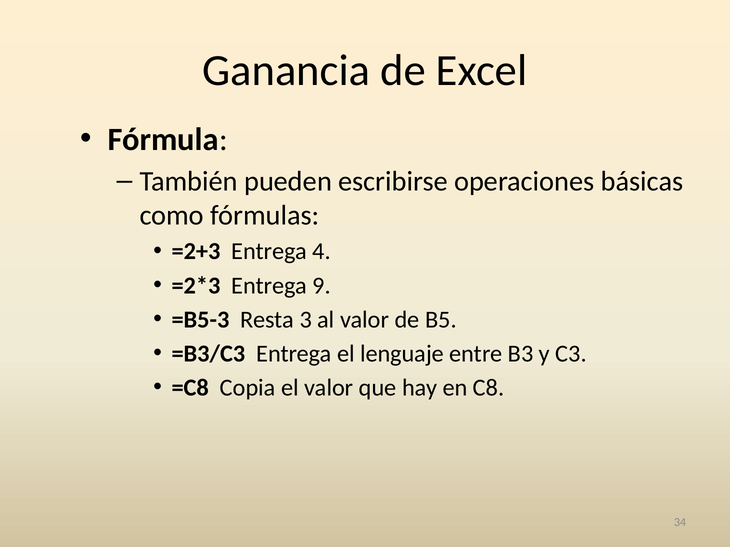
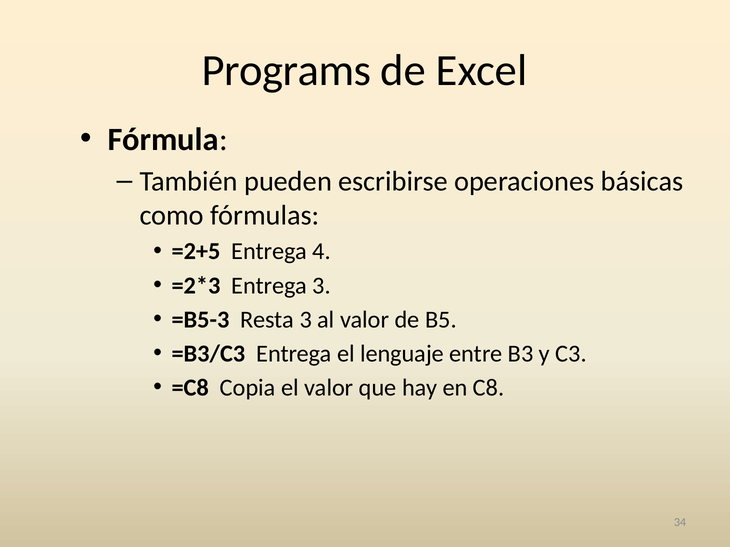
Ganancia: Ganancia -> Programs
=2+3: =2+3 -> =2+5
Entrega 9: 9 -> 3
